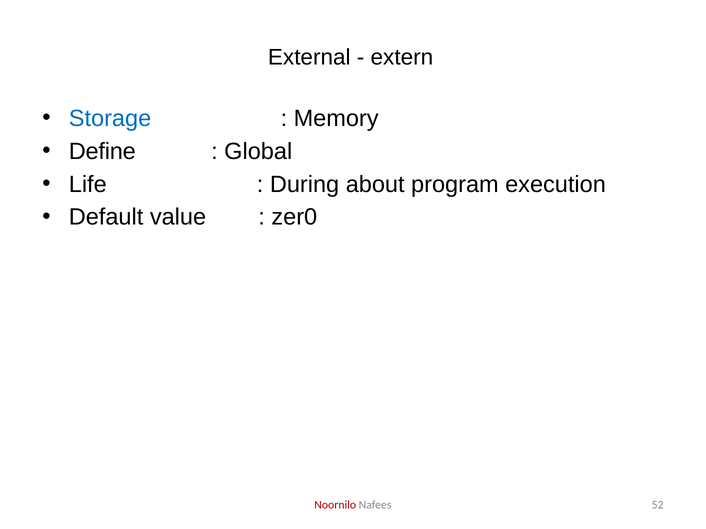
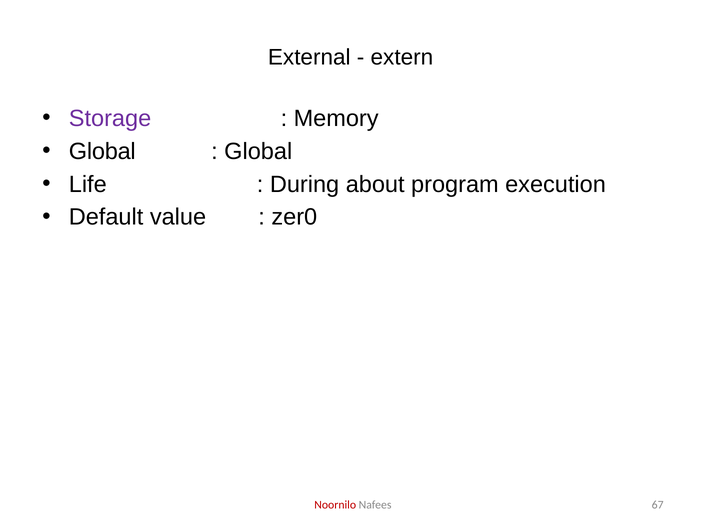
Storage colour: blue -> purple
Define at (102, 152): Define -> Global
52: 52 -> 67
